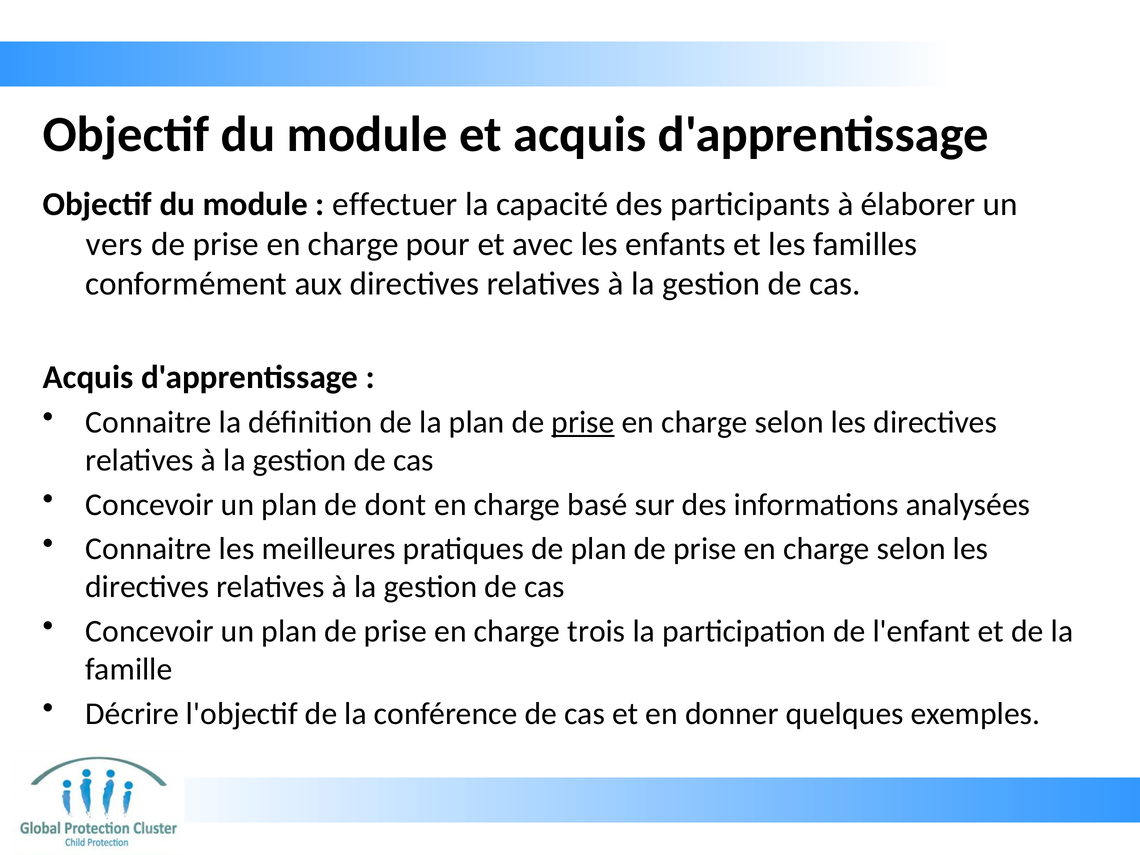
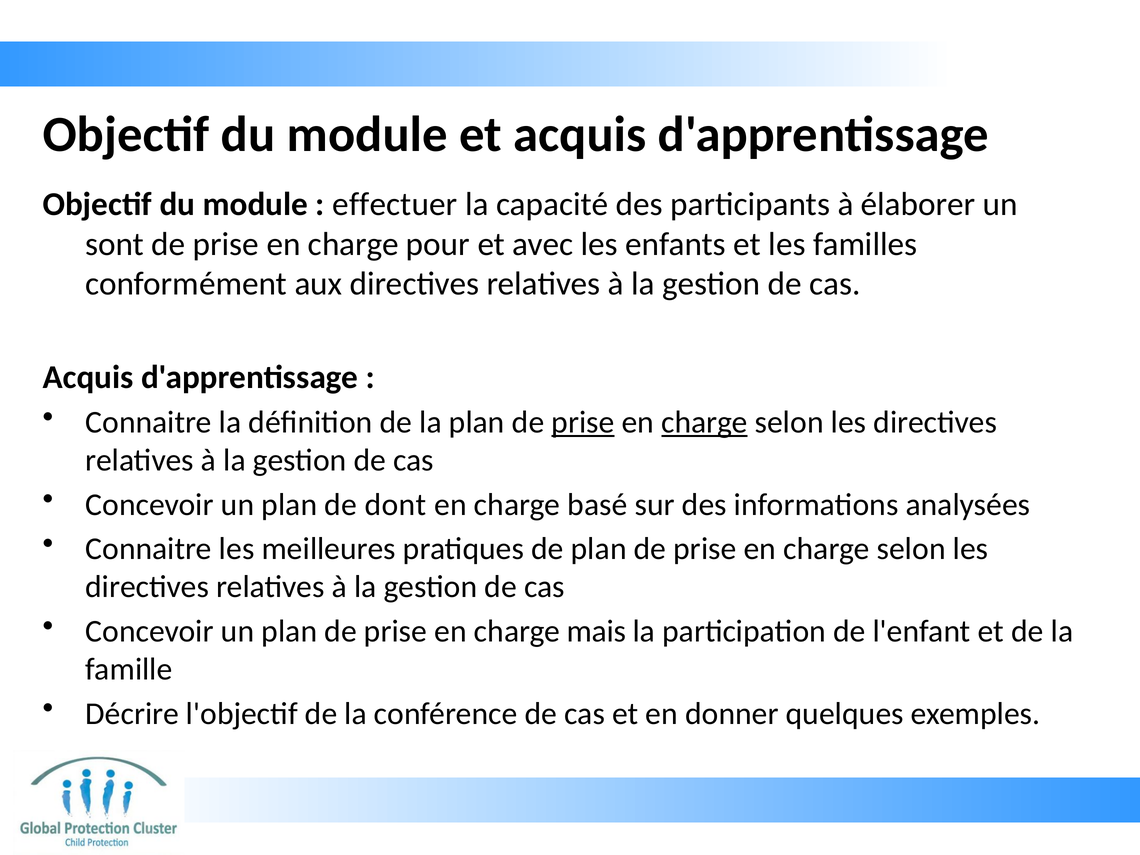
vers: vers -> sont
charge at (705, 422) underline: none -> present
trois: trois -> mais
